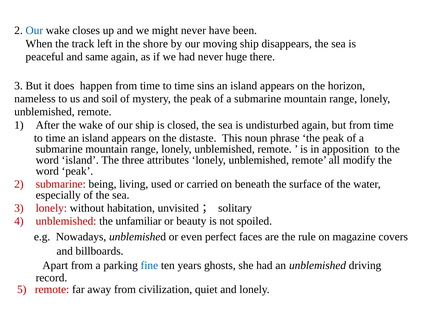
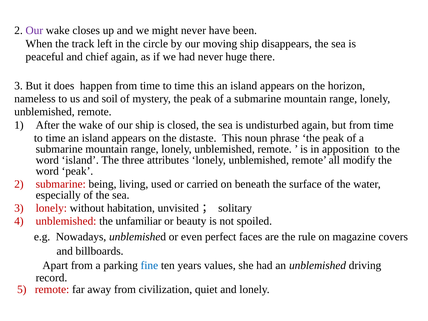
Our at (34, 31) colour: blue -> purple
shore: shore -> circle
same: same -> chief
time sins: sins -> this
ghosts: ghosts -> values
